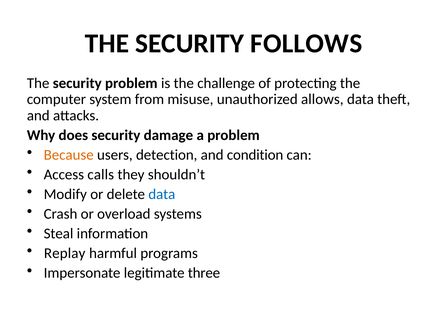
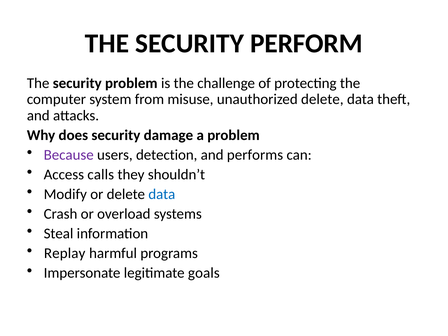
FOLLOWS: FOLLOWS -> PERFORM
unauthorized allows: allows -> delete
Because colour: orange -> purple
condition: condition -> performs
three: three -> goals
